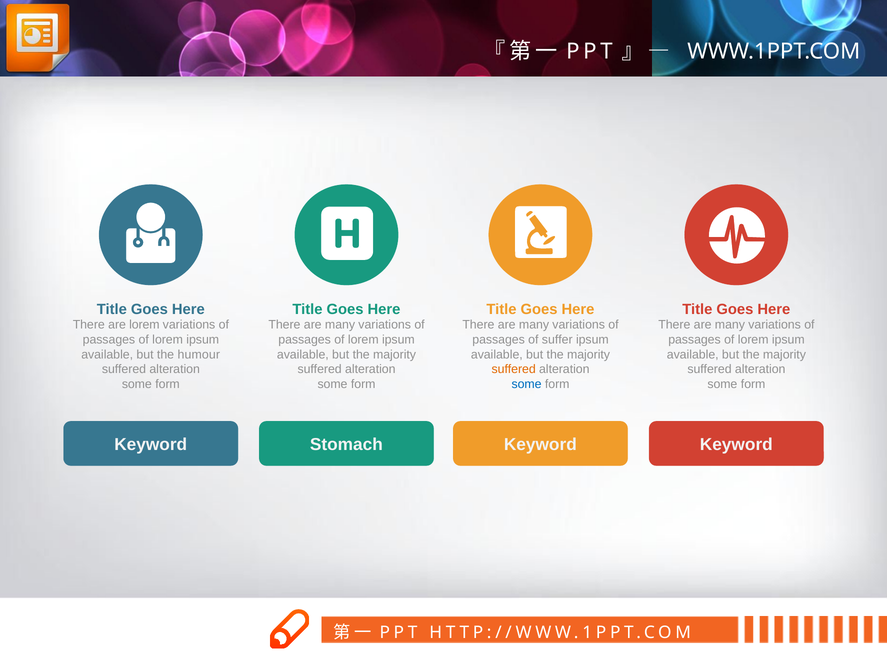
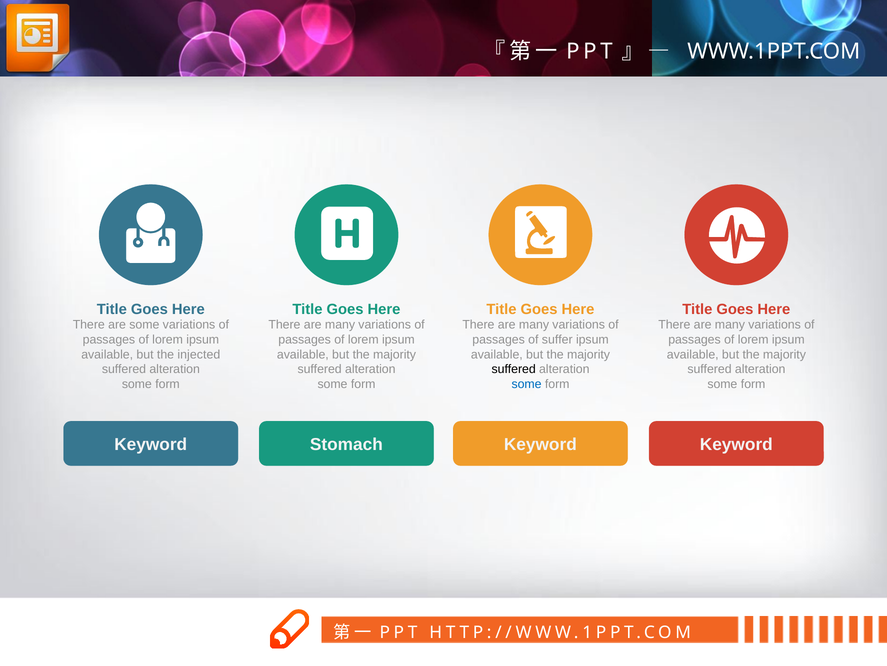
are lorem: lorem -> some
humour: humour -> injected
suffered at (514, 369) colour: orange -> black
